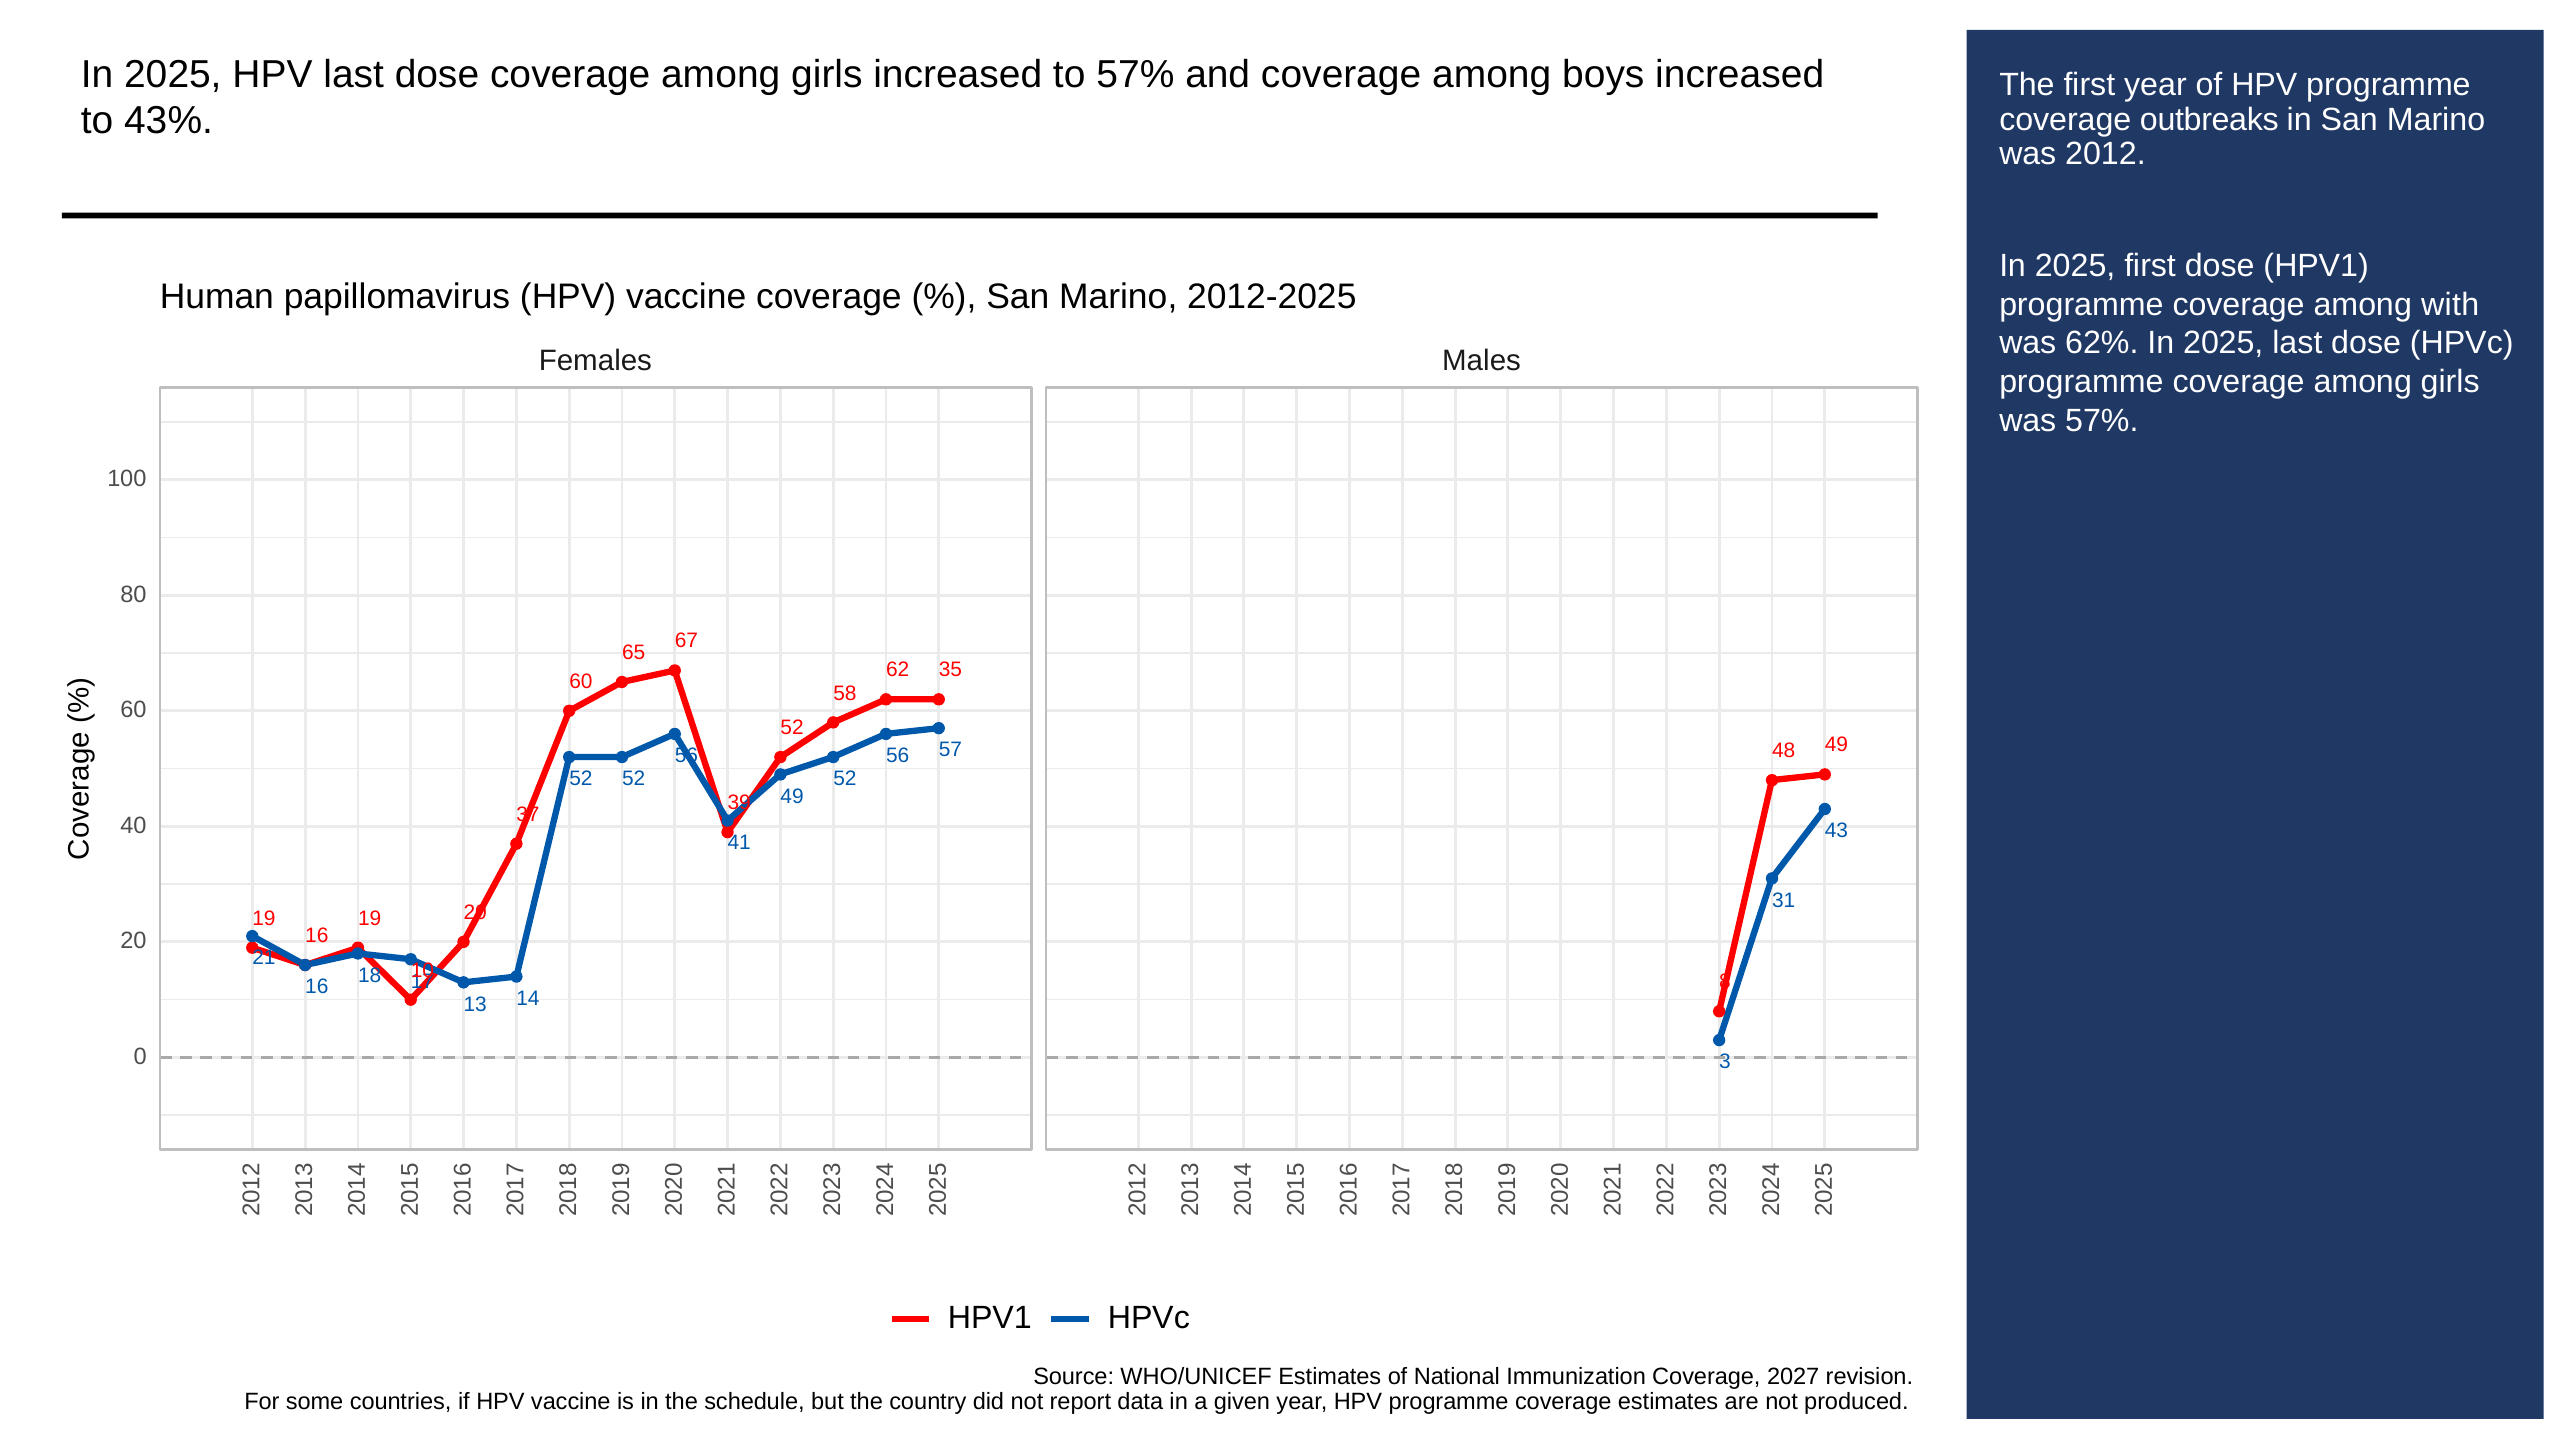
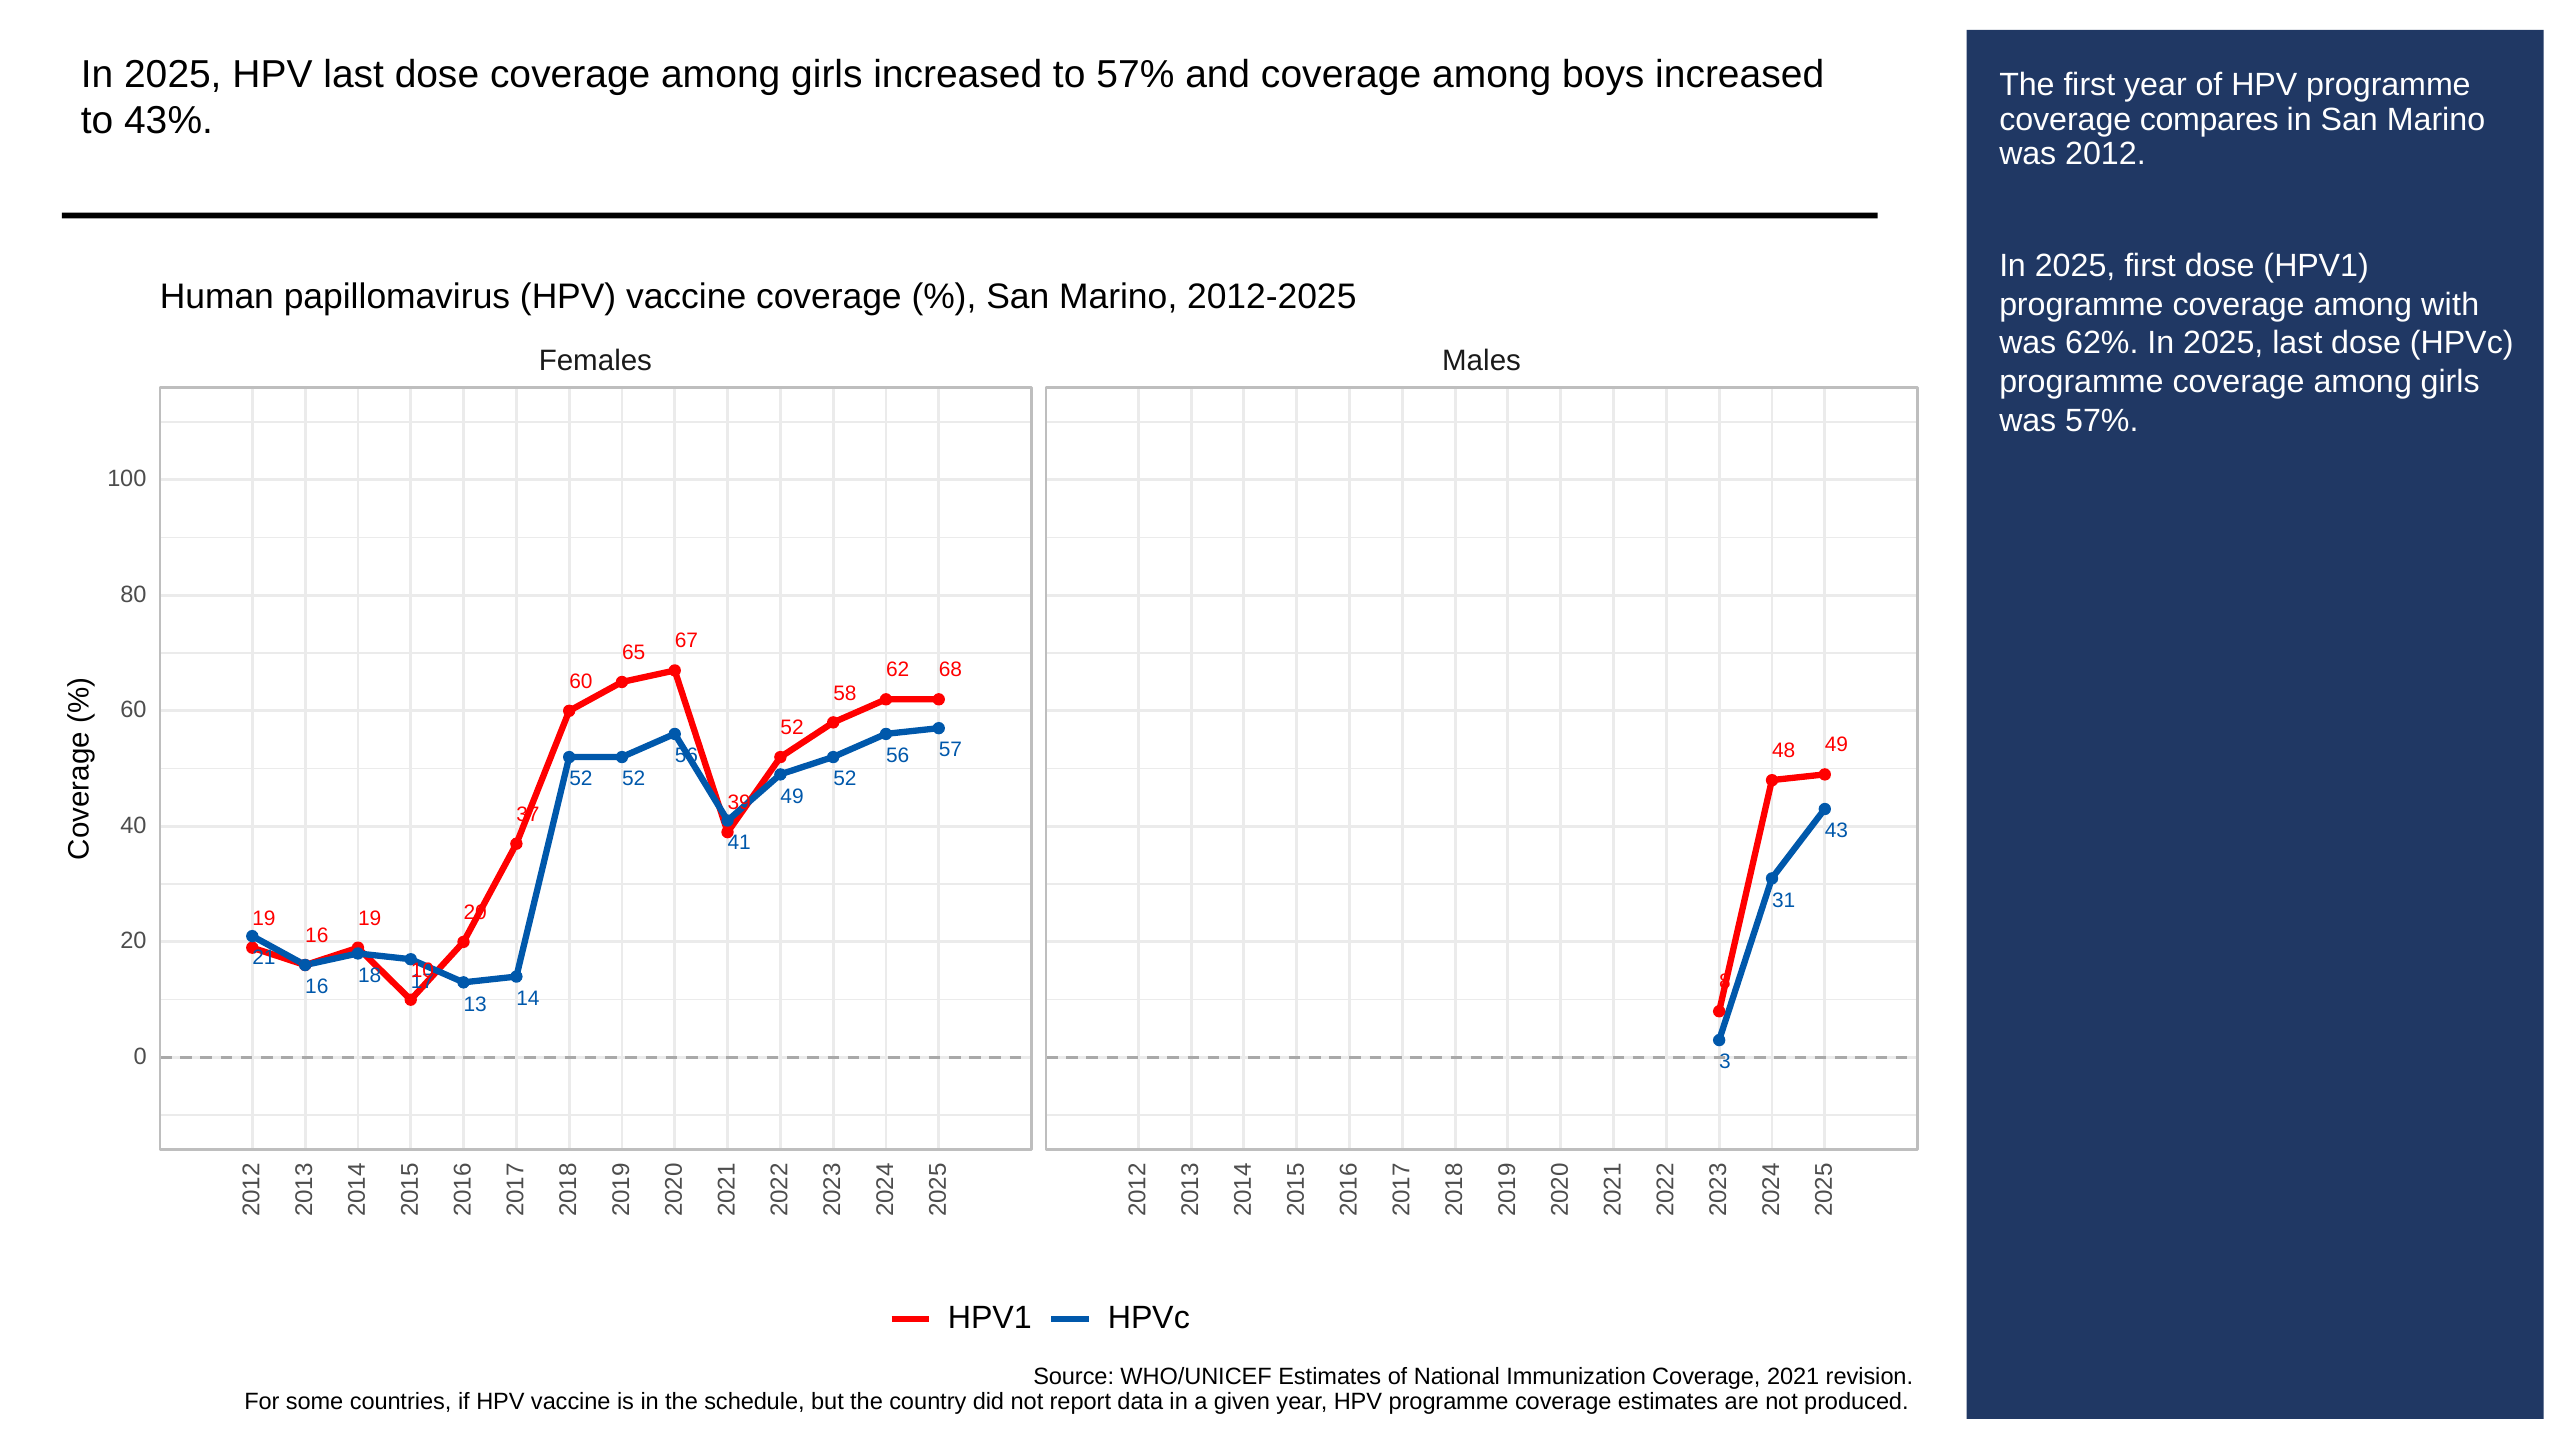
outbreaks: outbreaks -> compares
35: 35 -> 68
2027: 2027 -> 2021
